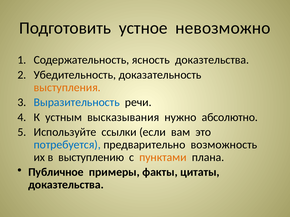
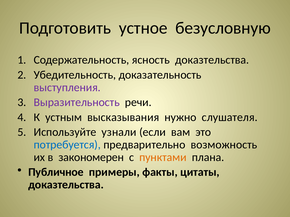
невозможно: невозможно -> безусловную
выступления colour: orange -> purple
Выразительность colour: blue -> purple
абсолютно: абсолютно -> слушателя
ссылки: ссылки -> узнали
выступлению: выступлению -> закономерен
